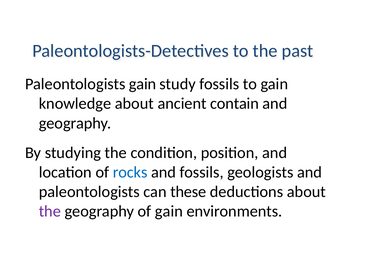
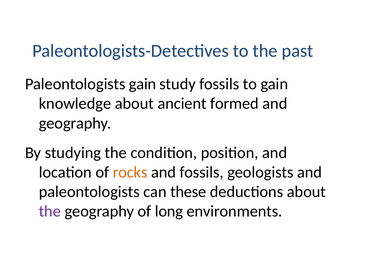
contain: contain -> formed
rocks colour: blue -> orange
of gain: gain -> long
